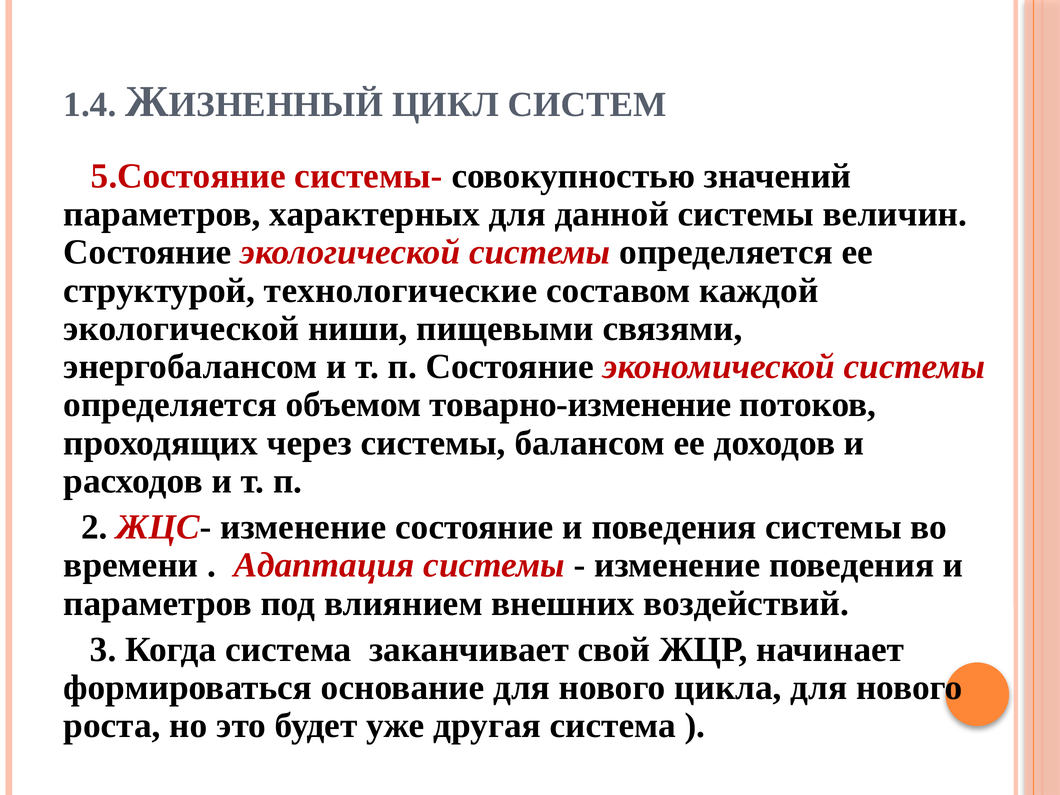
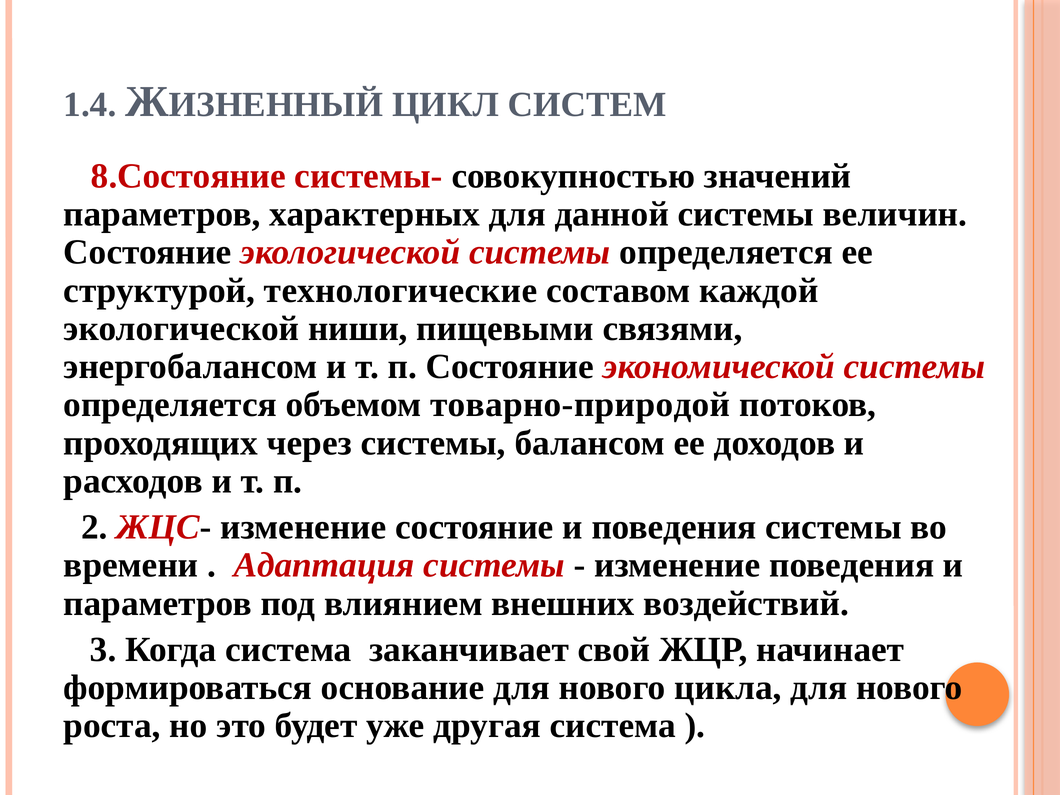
5.Состояние: 5.Состояние -> 8.Состояние
товарно-изменение: товарно-изменение -> товарно-природой
